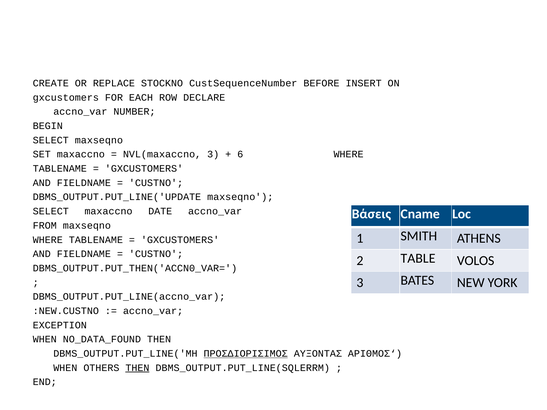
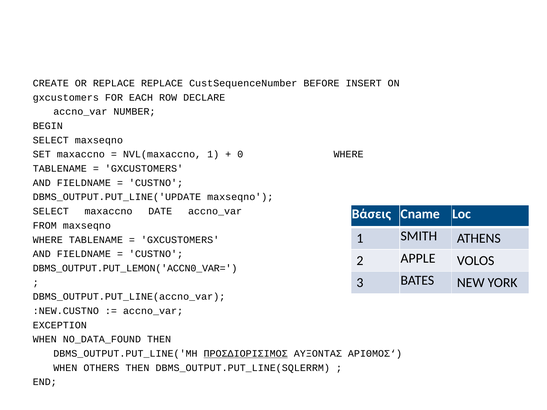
REPLACE STOCKNO: STOCKNO -> REPLACE
NVL(maxaccno 3: 3 -> 1
6: 6 -> 0
TABLE: TABLE -> APPLE
DBMS_OUTPUT.PUT_THEN('ACCN0_VAR=: DBMS_OUTPUT.PUT_THEN('ACCN0_VAR= -> DBMS_OUTPUT.PUT_LEMON('ACCN0_VAR=
THEN at (137, 368) underline: present -> none
